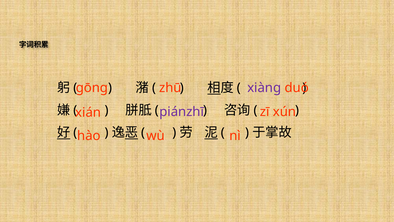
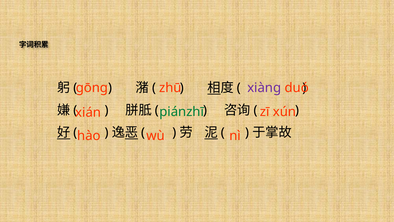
piánzhī colour: purple -> green
